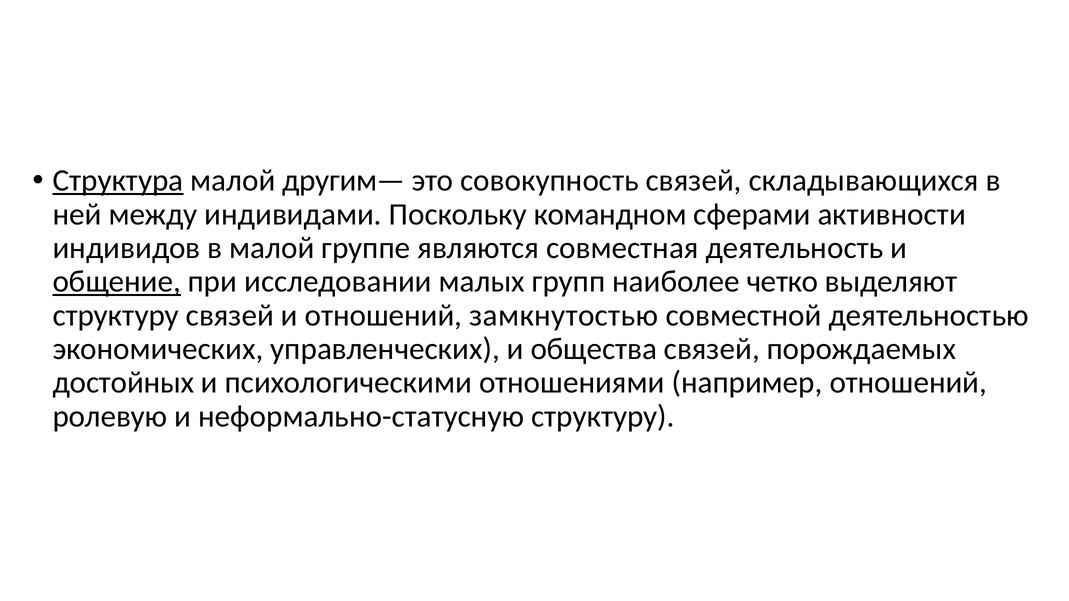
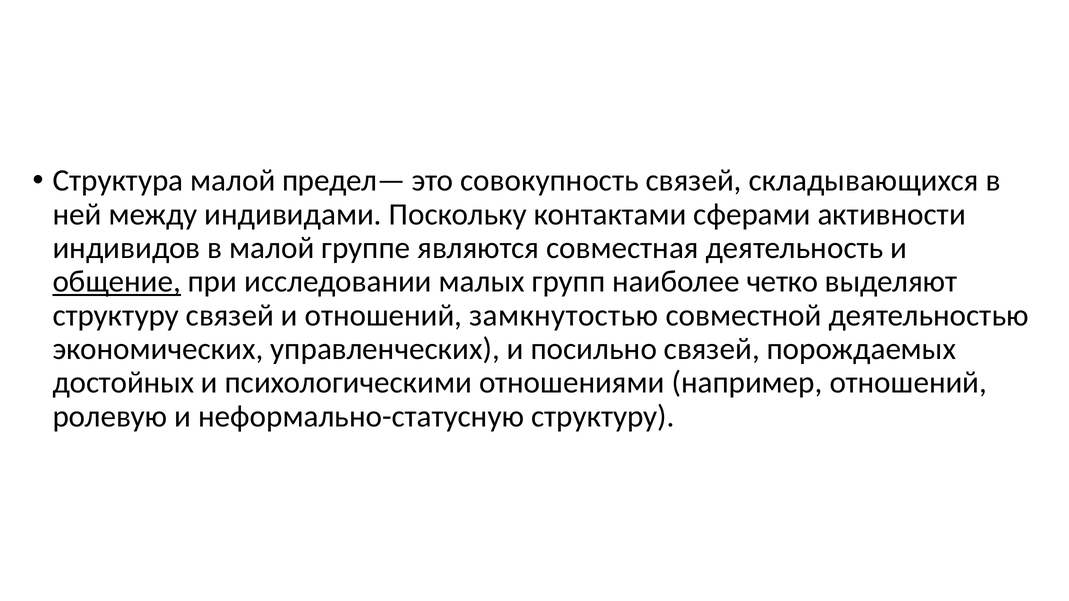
Структура underline: present -> none
другим—: другим— -> предел—
командном: командном -> контактами
общества: общества -> посильно
